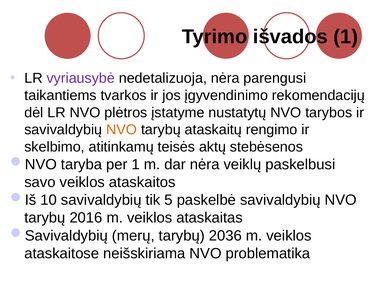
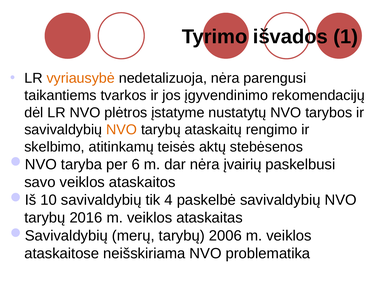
vyriausybė colour: purple -> orange
per 1: 1 -> 6
veiklų: veiklų -> įvairių
5: 5 -> 4
2036: 2036 -> 2006
